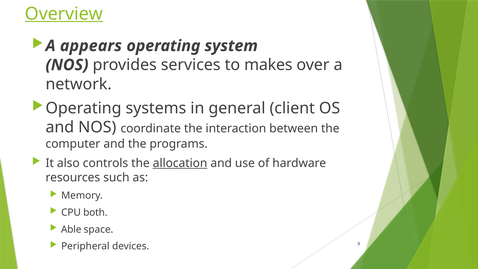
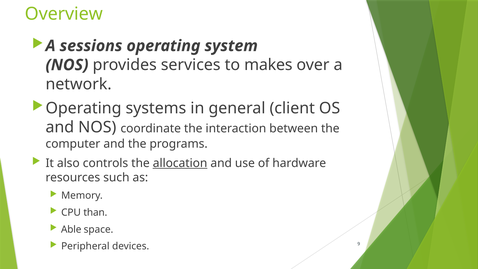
Overview underline: present -> none
appears: appears -> sessions
both: both -> than
